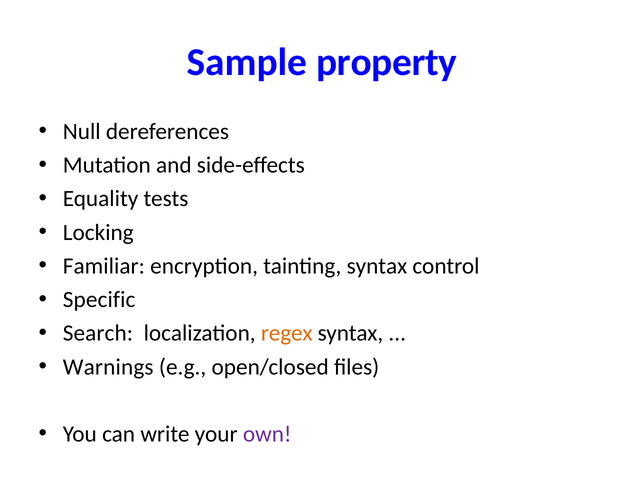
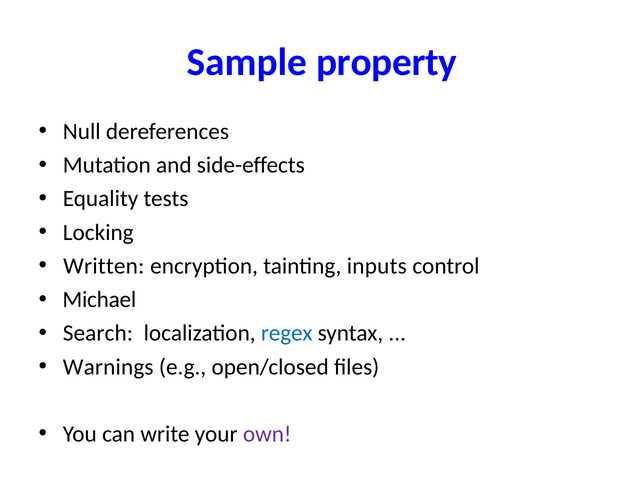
Familiar: Familiar -> Written
tainting syntax: syntax -> inputs
Specific: Specific -> Michael
regex colour: orange -> blue
